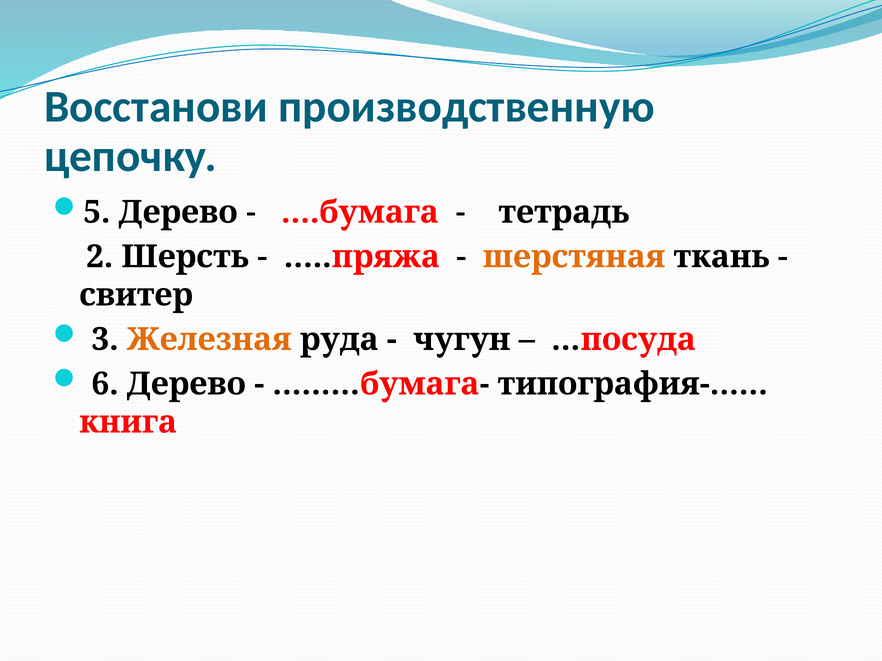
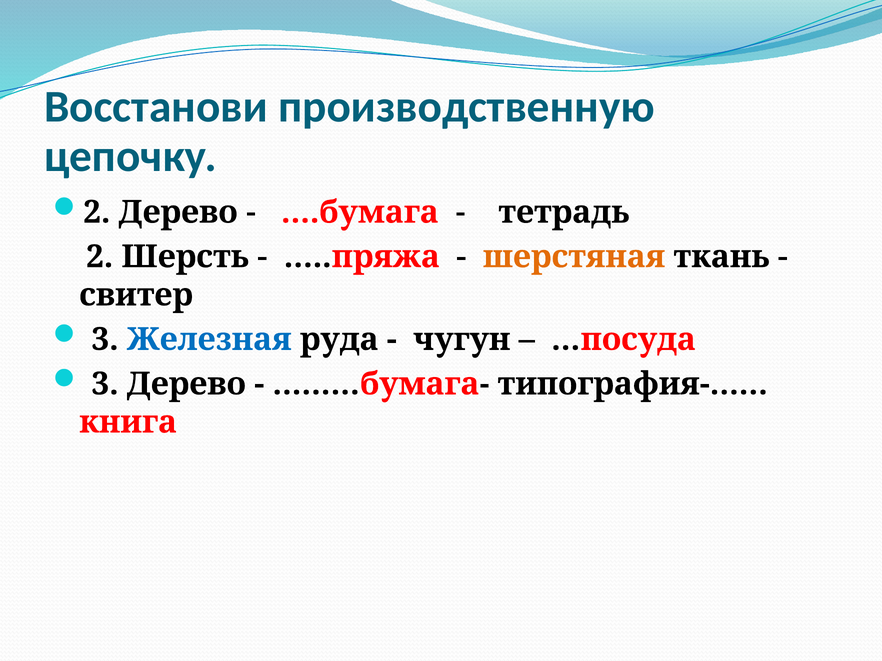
5 at (97, 212): 5 -> 2
Железная colour: orange -> blue
6 at (105, 384): 6 -> 3
